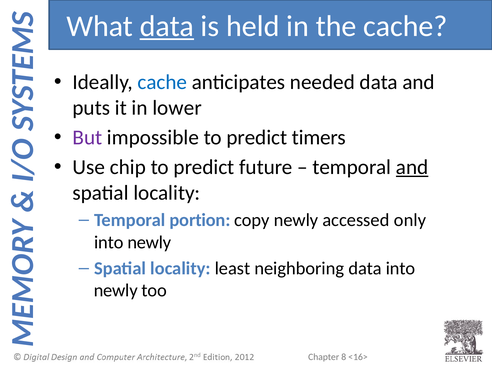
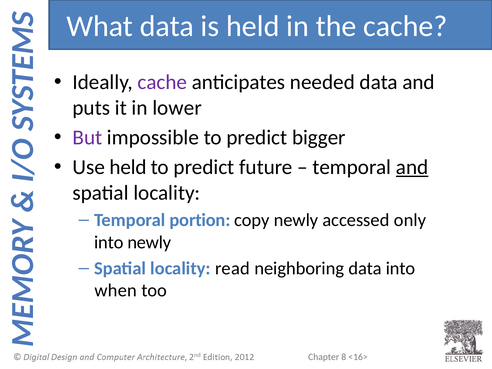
data at (167, 26) underline: present -> none
cache at (162, 82) colour: blue -> purple
timers: timers -> bigger
Use chip: chip -> held
least: least -> read
newly at (116, 291): newly -> when
